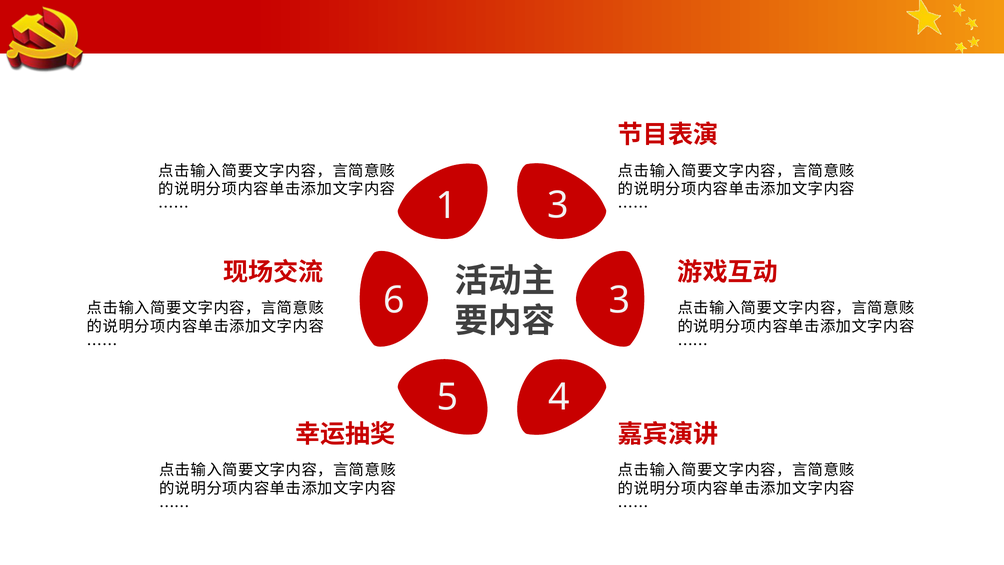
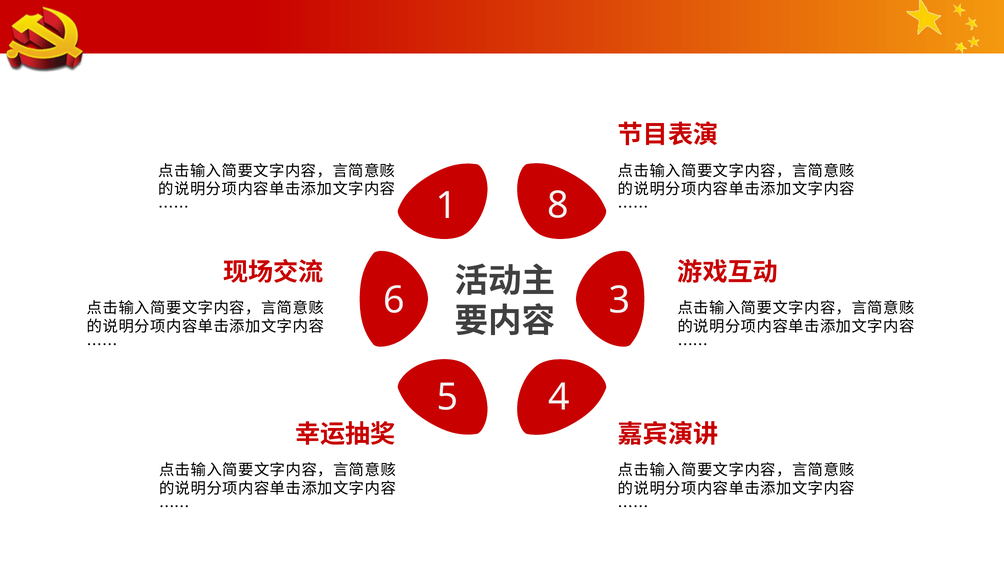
1 3: 3 -> 8
